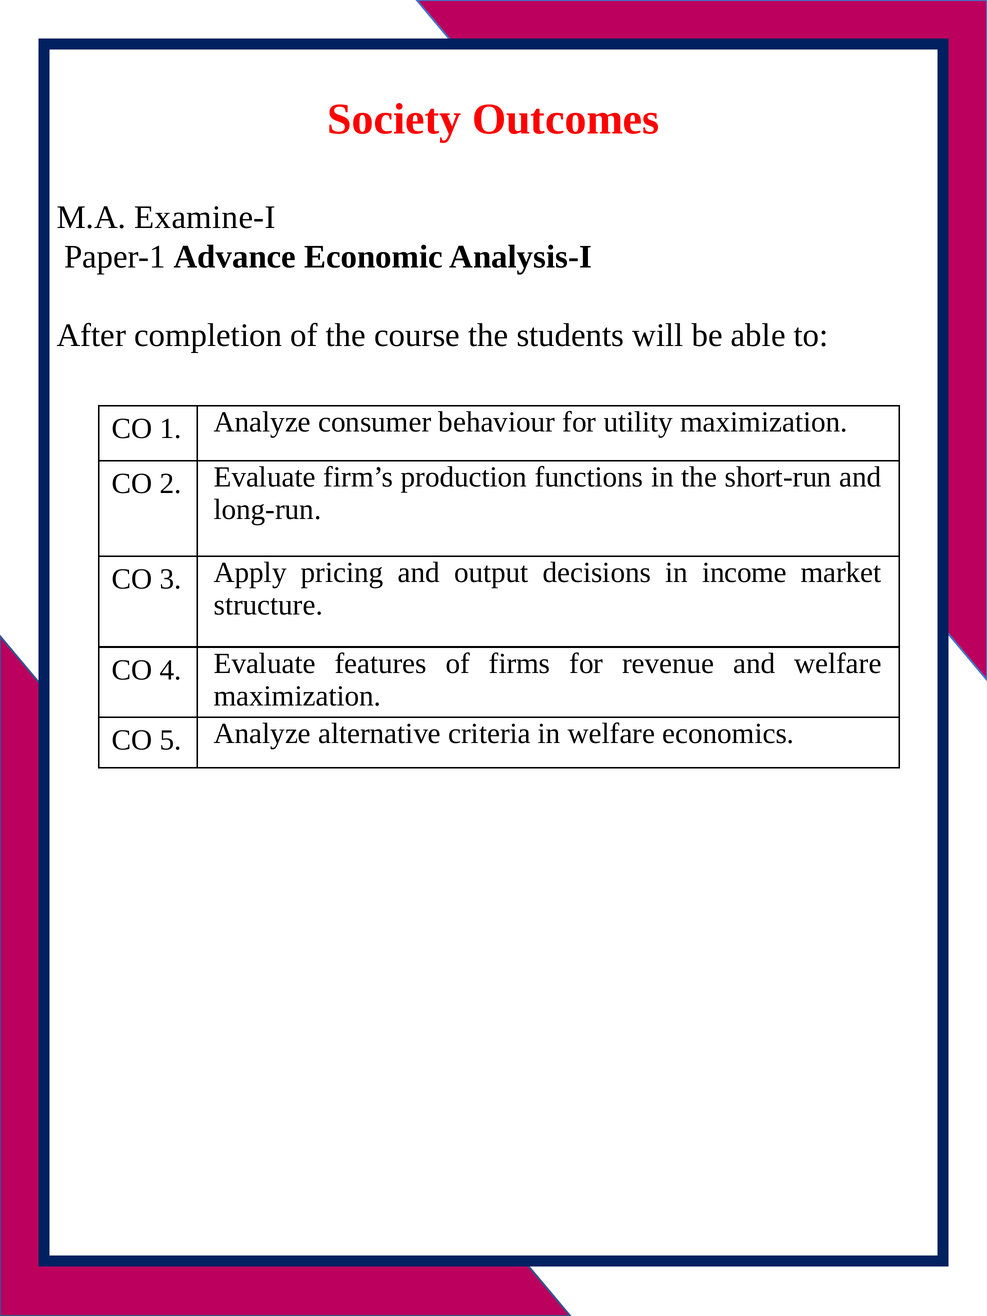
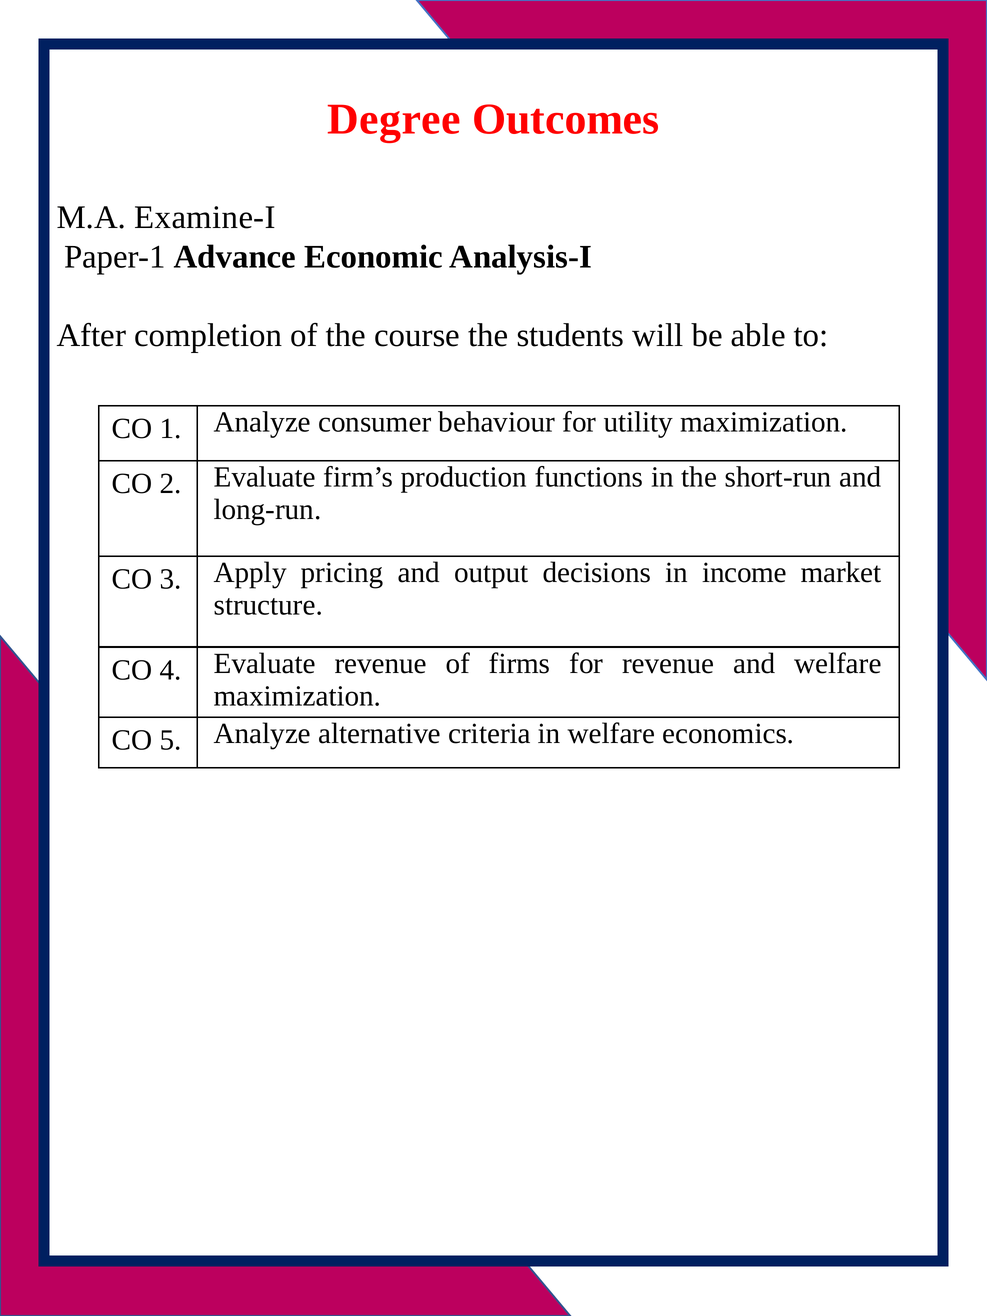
Society: Society -> Degree
Evaluate features: features -> revenue
